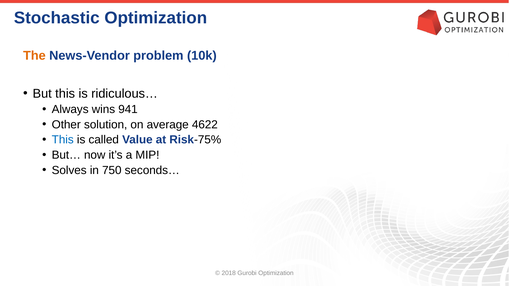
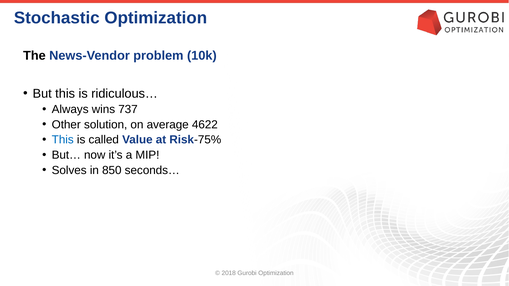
The colour: orange -> black
941: 941 -> 737
750: 750 -> 850
